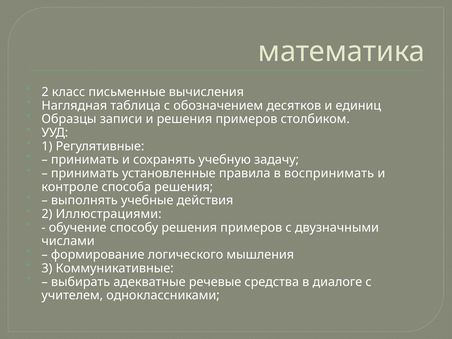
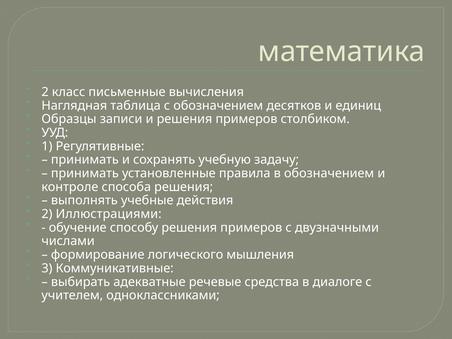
в воспринимать: воспринимать -> обозначением
